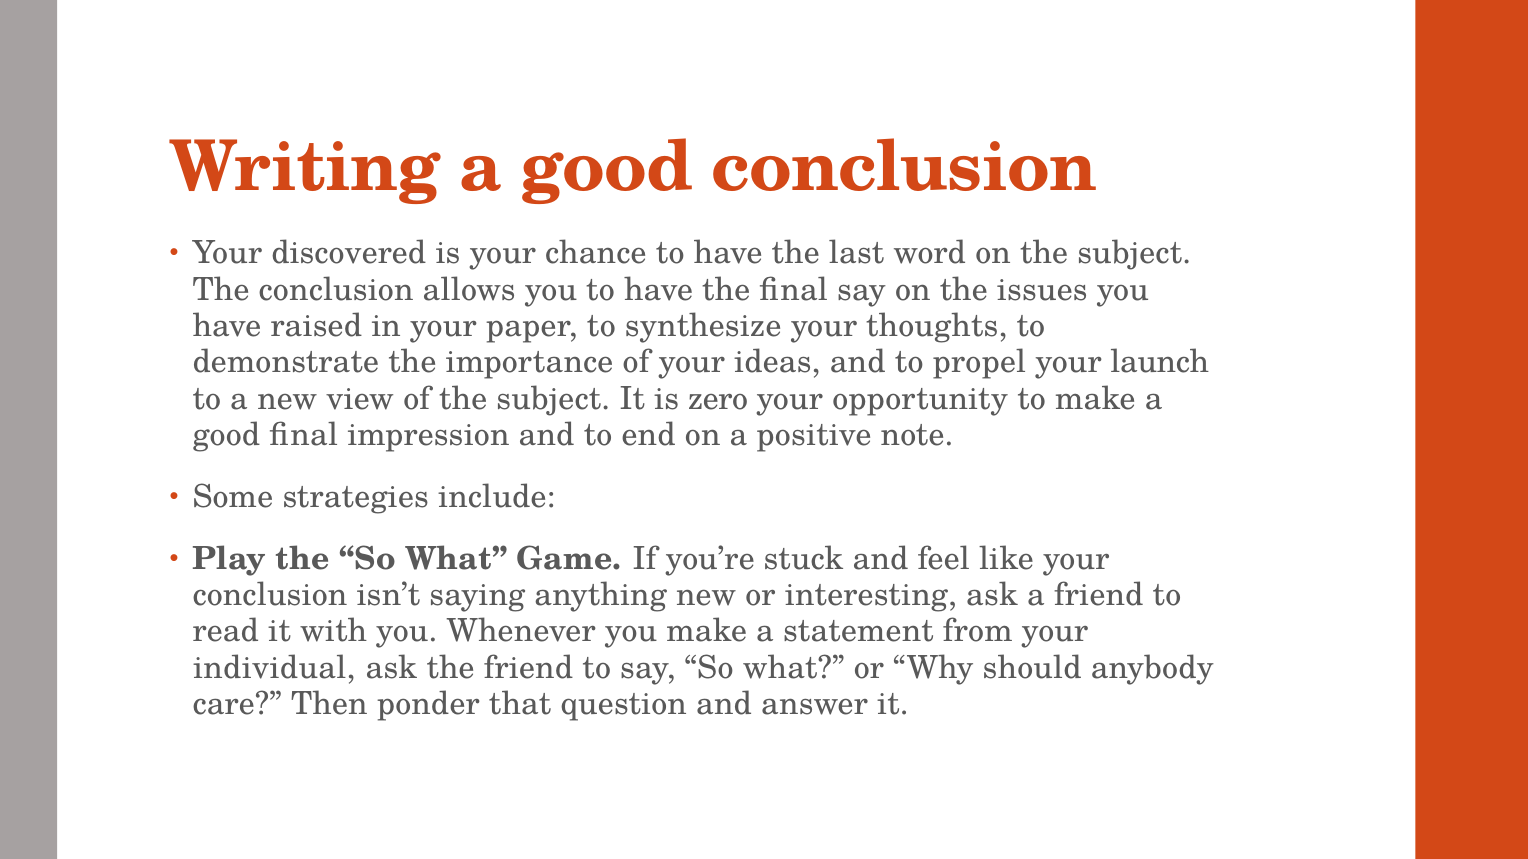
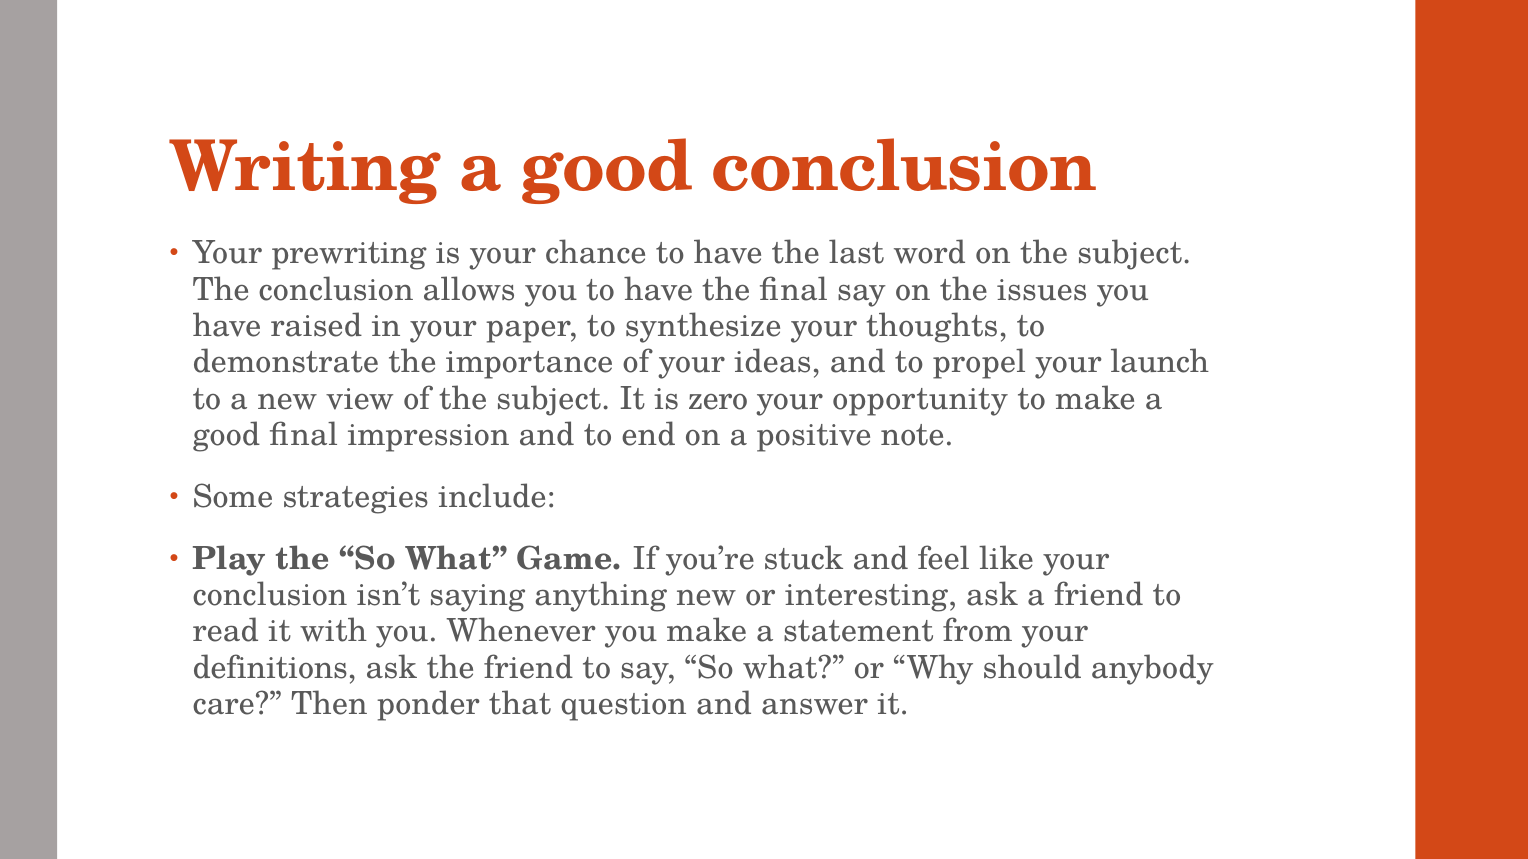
discovered: discovered -> prewriting
individual: individual -> definitions
